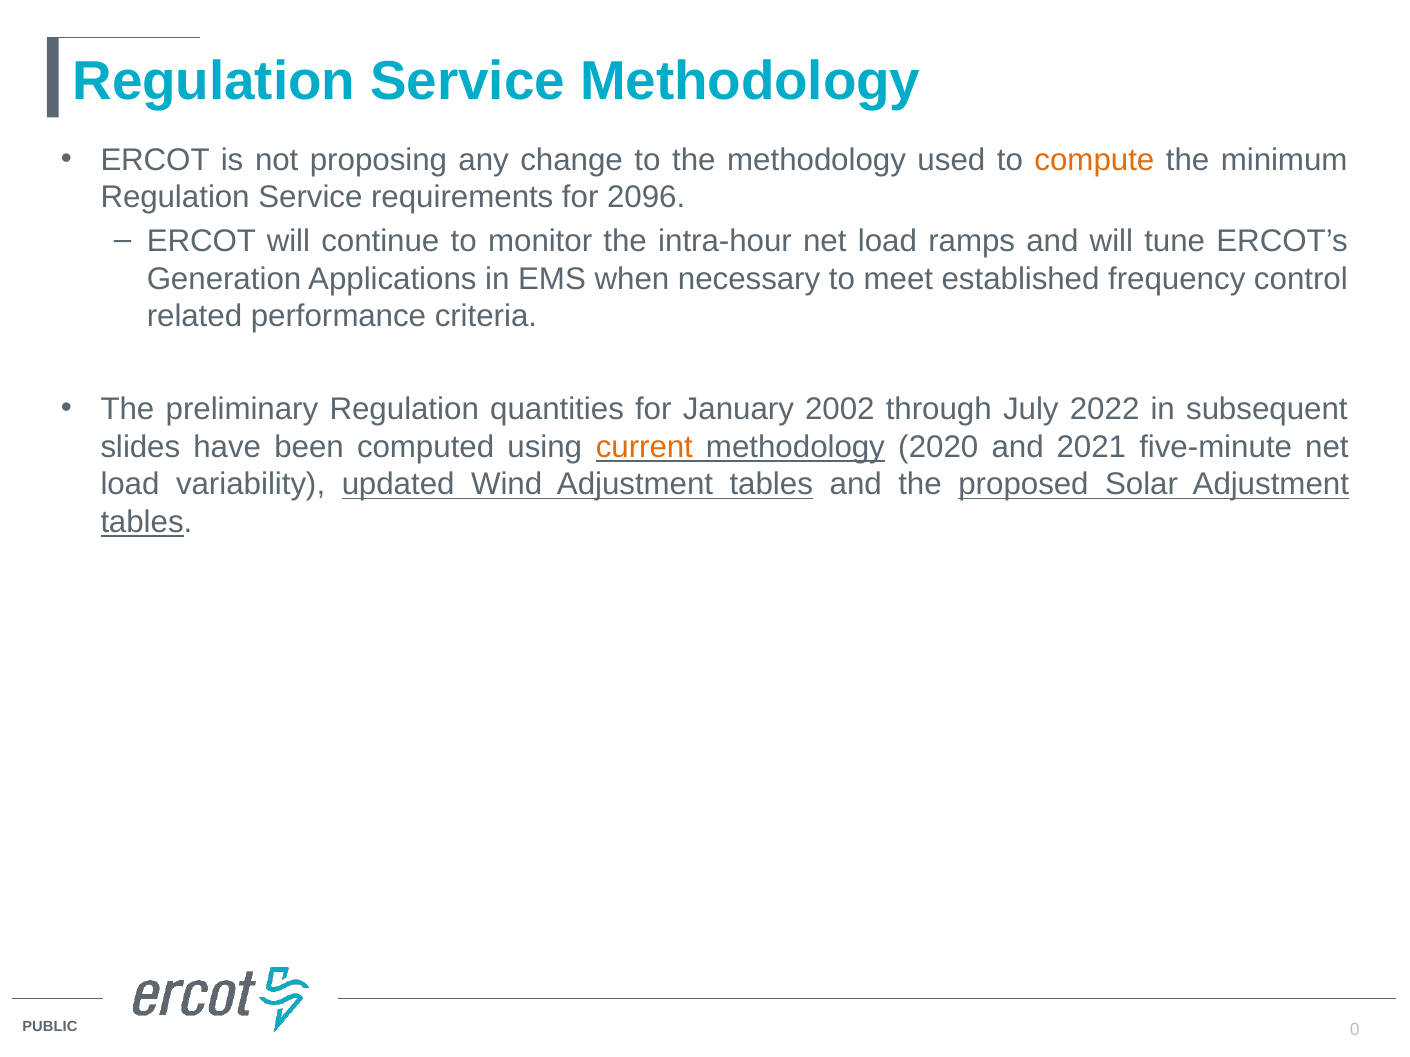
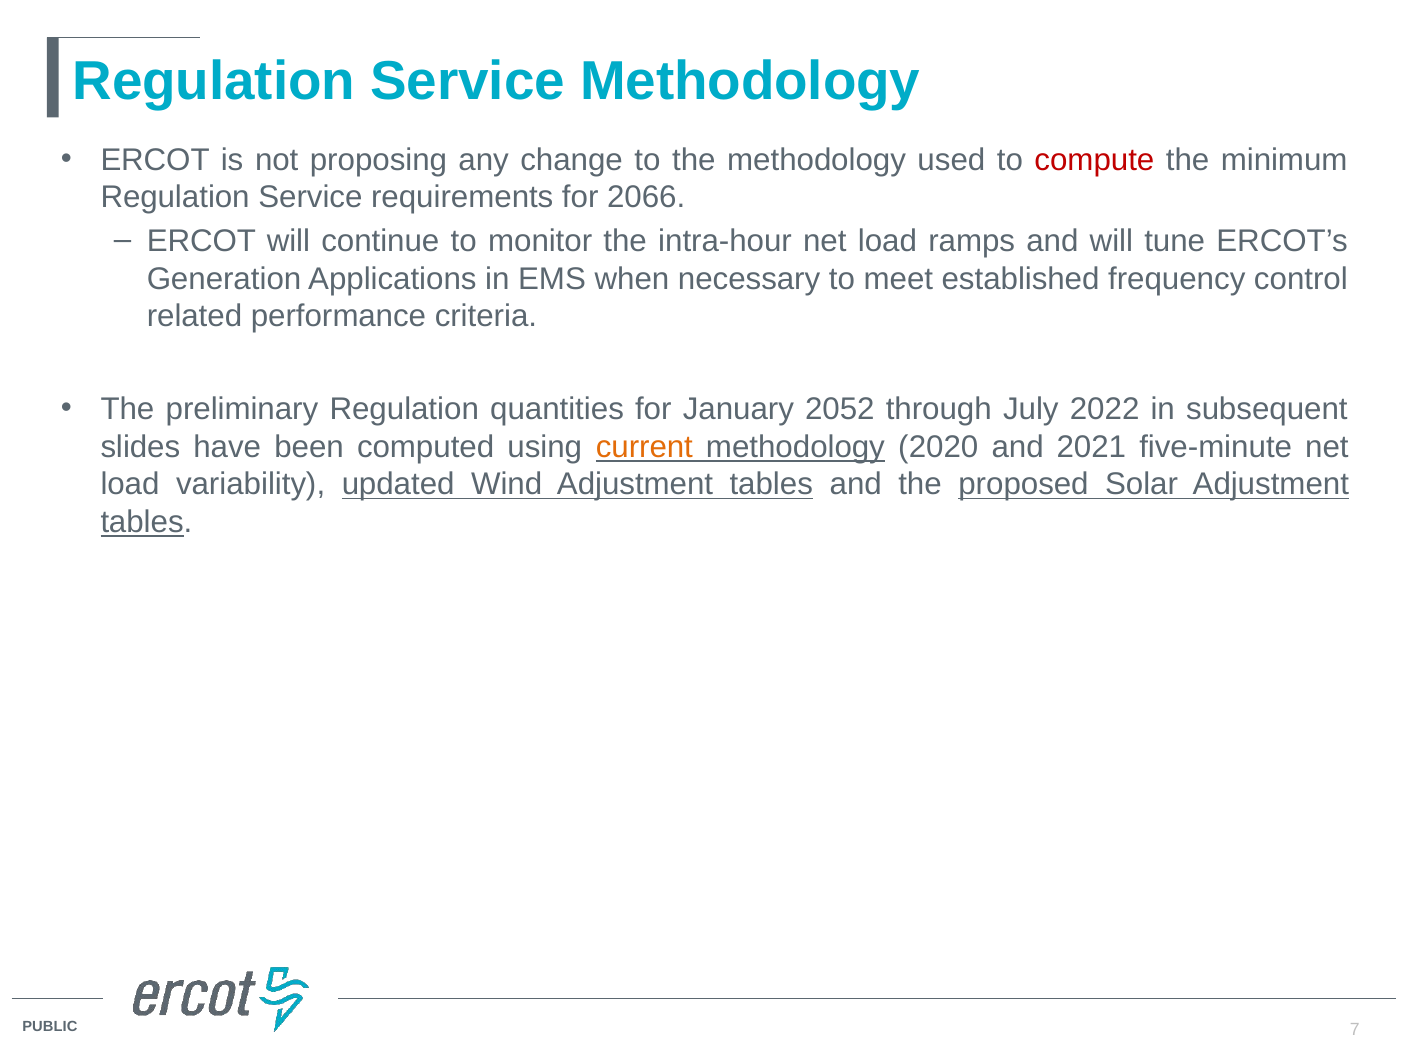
compute colour: orange -> red
2096: 2096 -> 2066
2002: 2002 -> 2052
0: 0 -> 7
